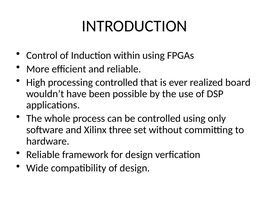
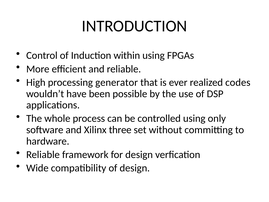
processing controlled: controlled -> generator
board: board -> codes
